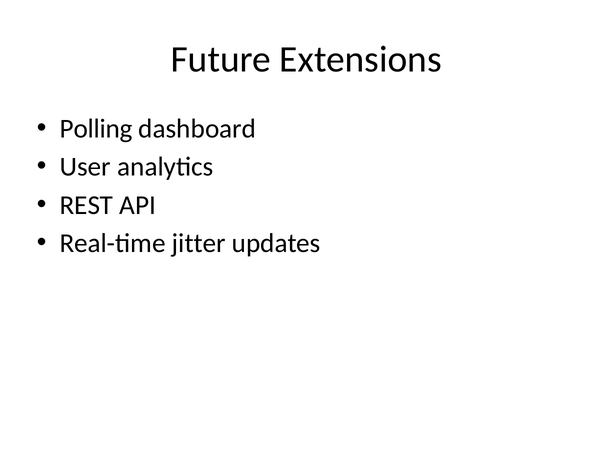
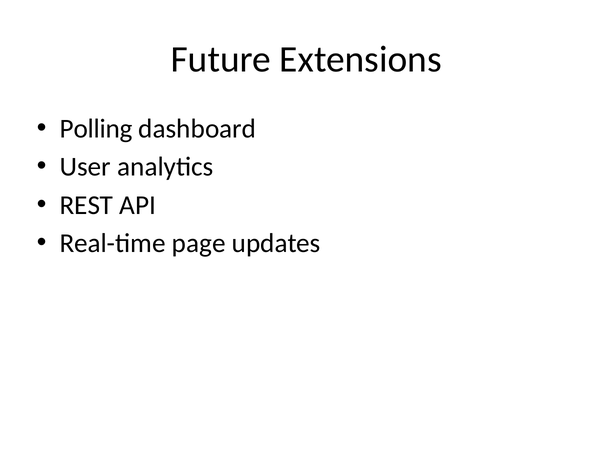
jitter: jitter -> page
